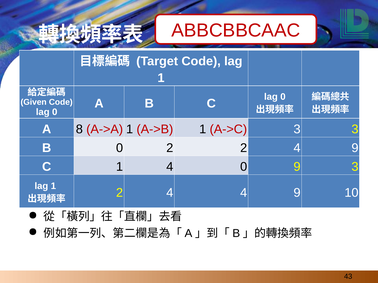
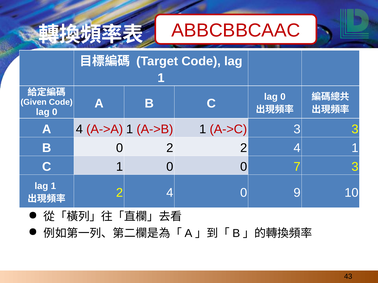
A 8: 8 -> 4
2 4 9: 9 -> 1
1 4: 4 -> 0
0 9: 9 -> 7
4 4: 4 -> 0
